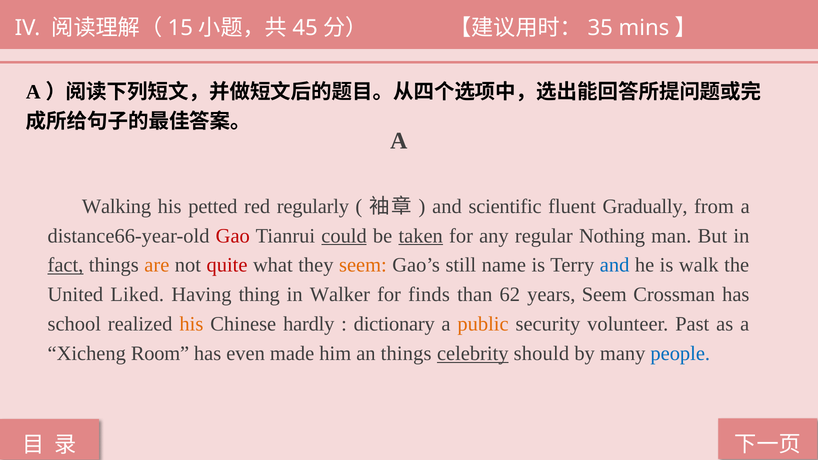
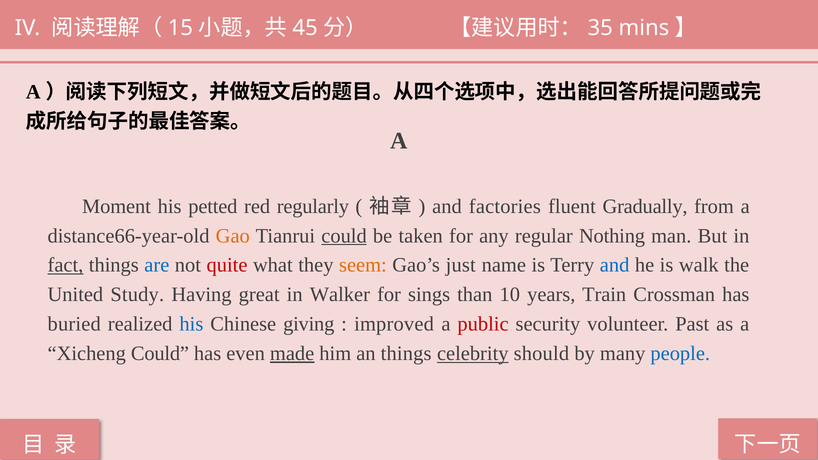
Walking: Walking -> Moment
scientific: scientific -> factories
Gao colour: red -> orange
taken underline: present -> none
are colour: orange -> blue
still: still -> just
Liked: Liked -> Study
thing: thing -> great
finds: finds -> sings
62: 62 -> 10
years Seem: Seem -> Train
school: school -> buried
his at (191, 324) colour: orange -> blue
hardly: hardly -> giving
dictionary: dictionary -> improved
public colour: orange -> red
Xicheng Room: Room -> Could
made underline: none -> present
